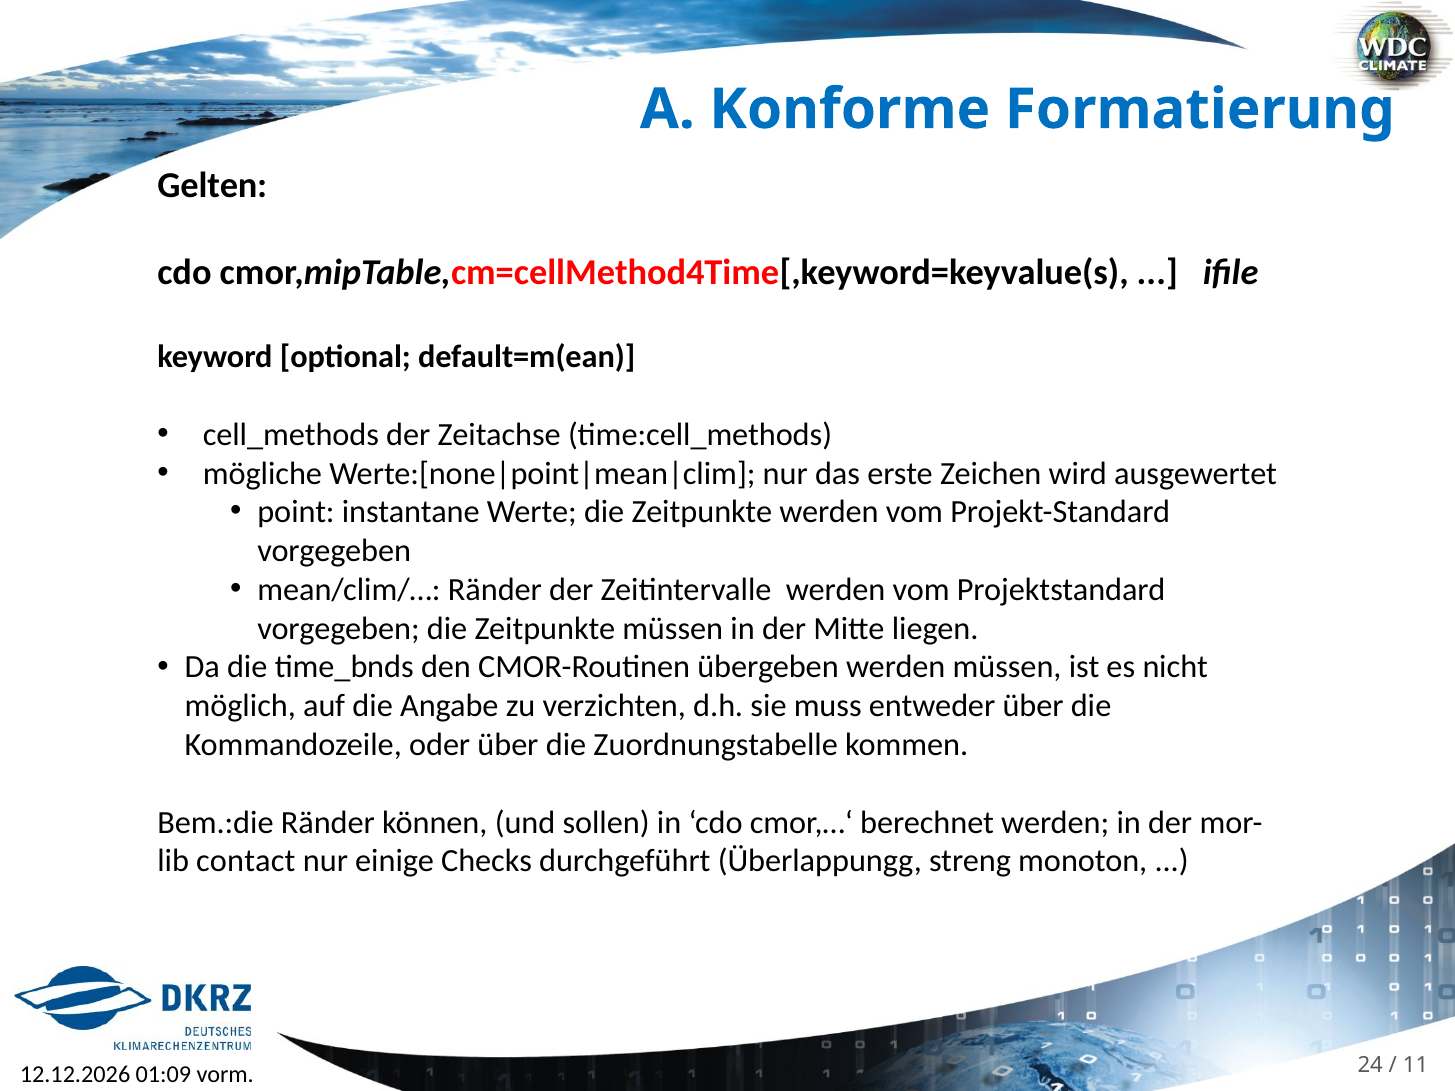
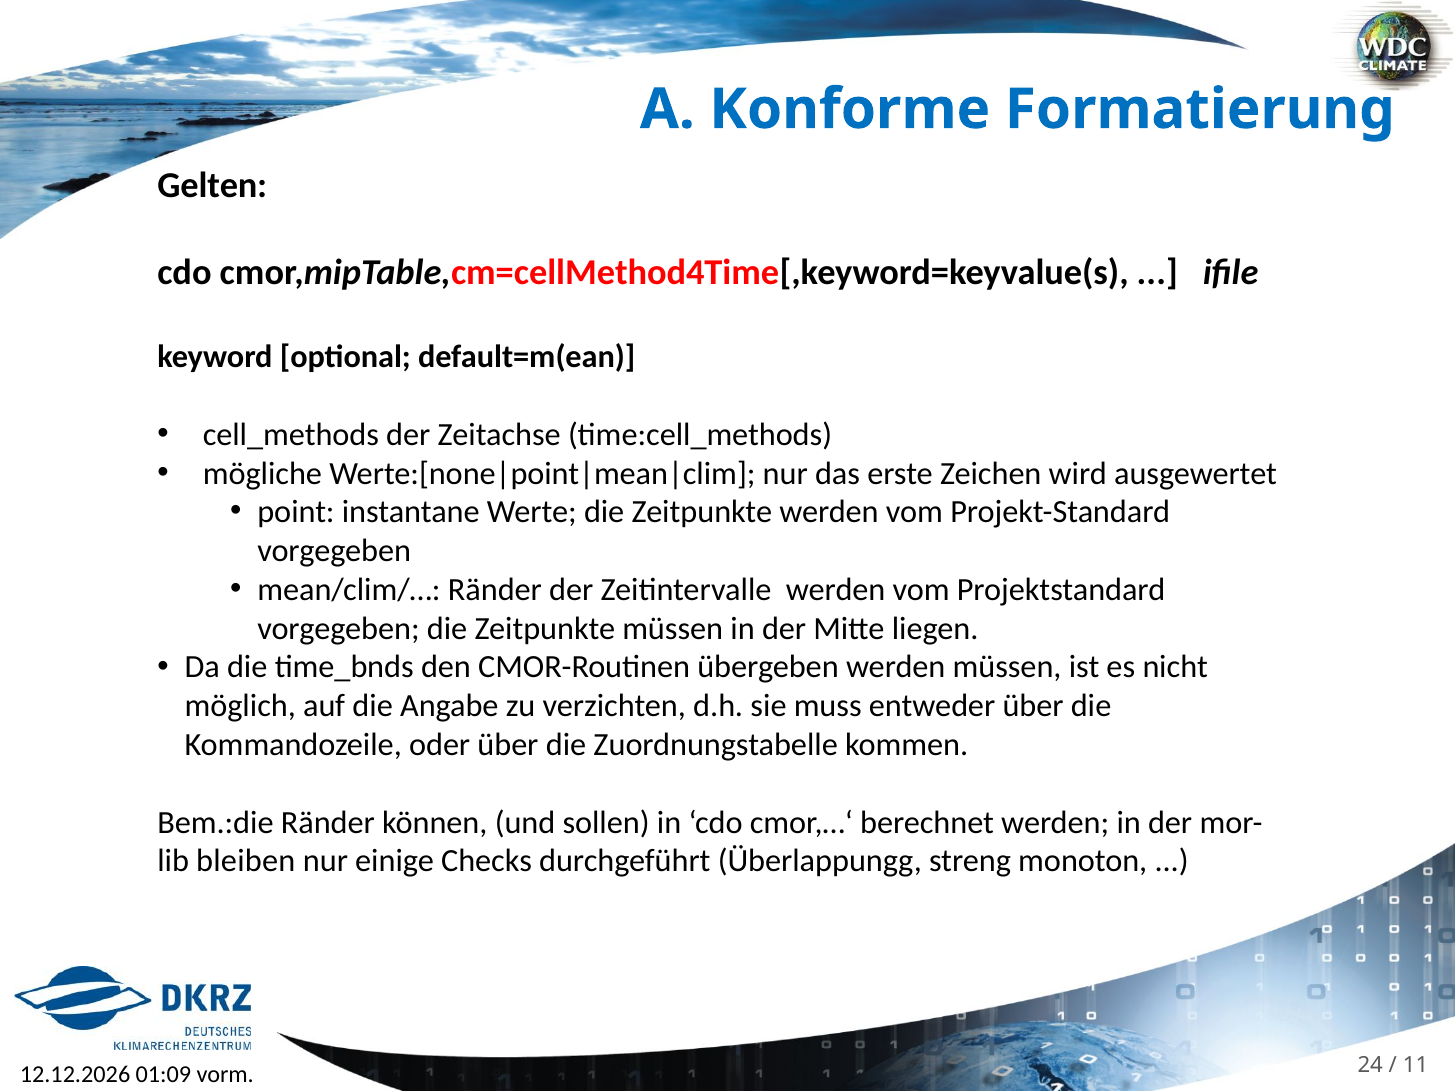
contact: contact -> bleiben
